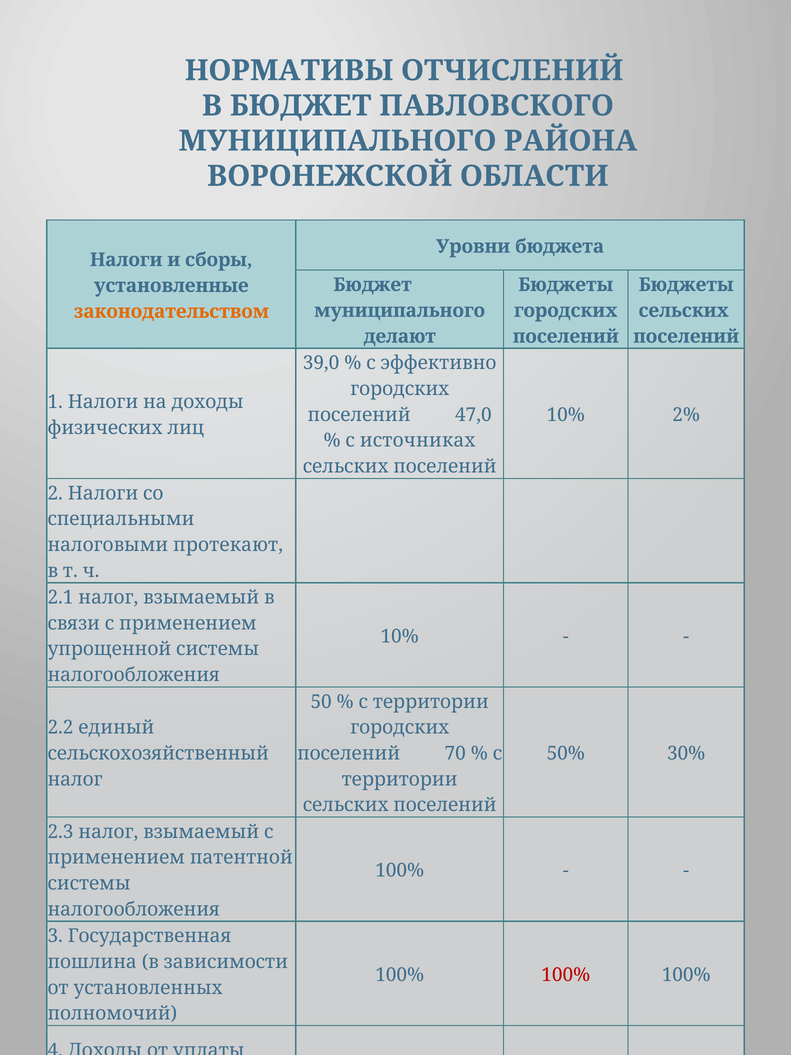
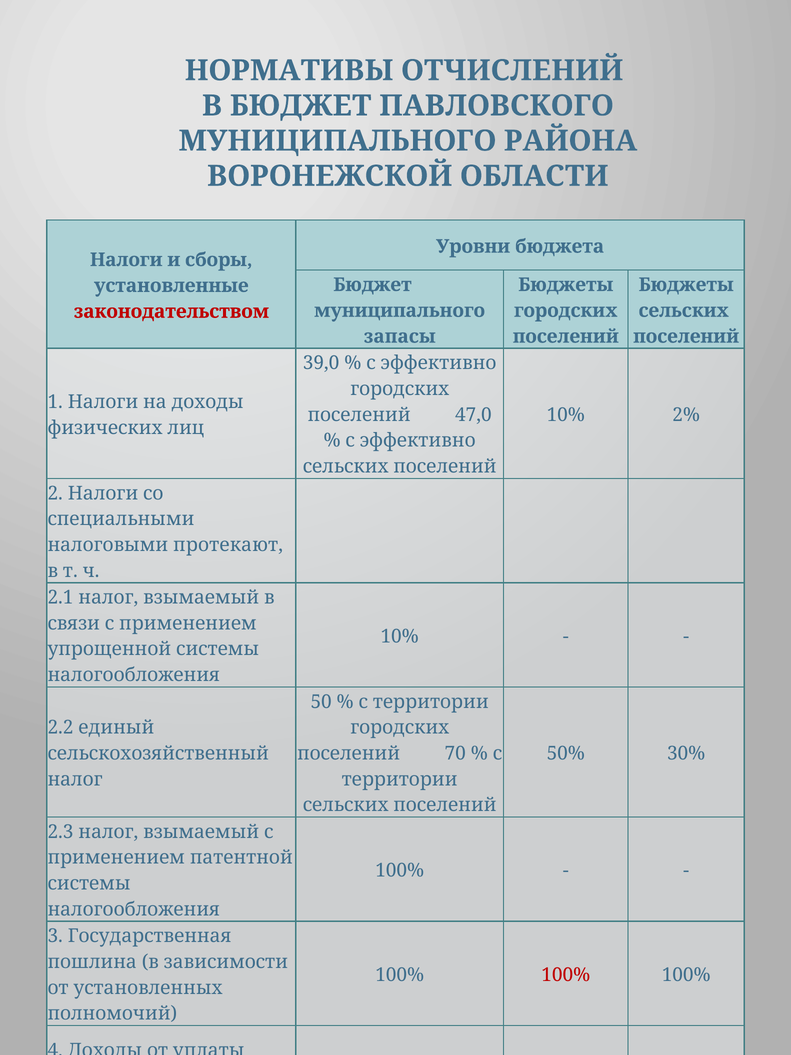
законодательством colour: orange -> red
делают: делают -> запасы
источниках at (418, 441): источниках -> эффективно
